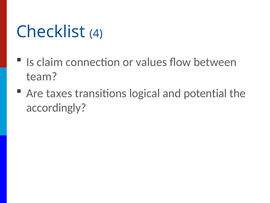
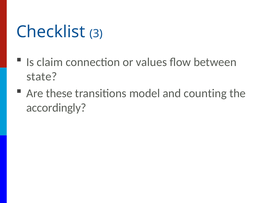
4: 4 -> 3
team: team -> state
taxes: taxes -> these
logical: logical -> model
potential: potential -> counting
